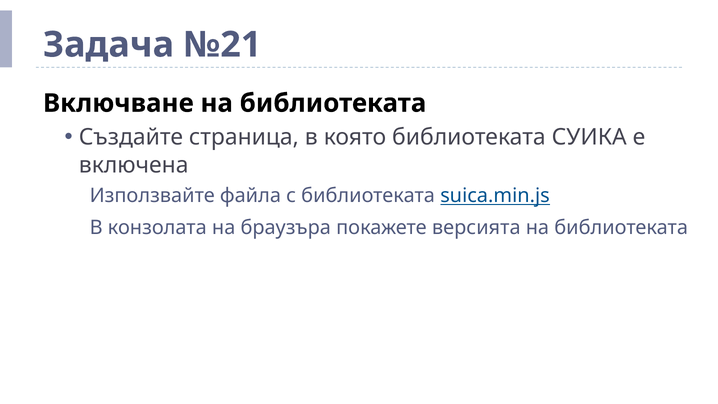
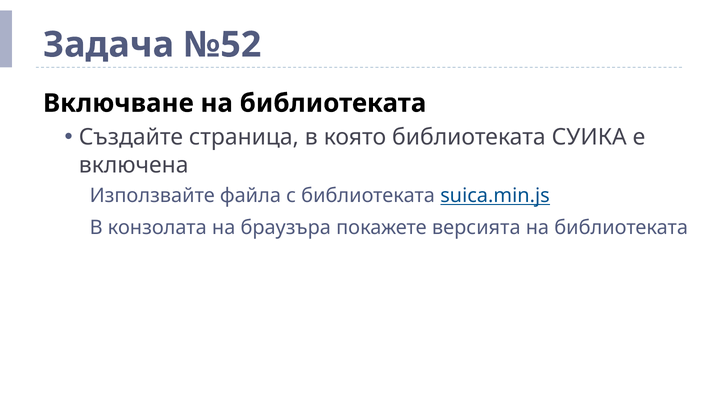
№21: №21 -> №52
